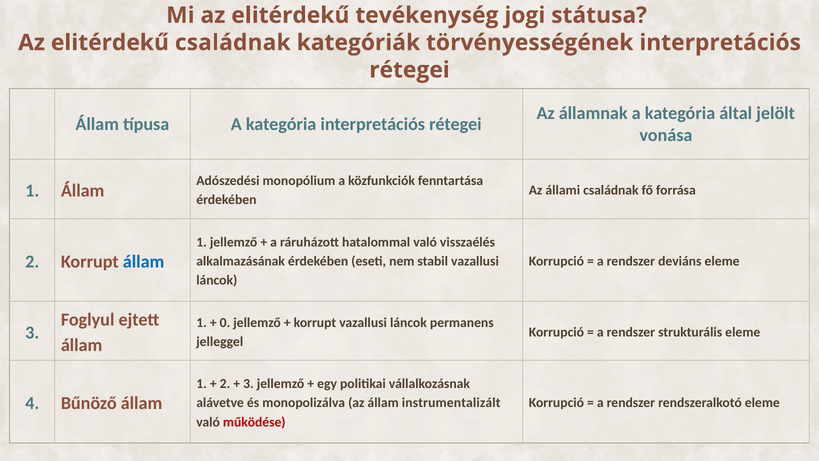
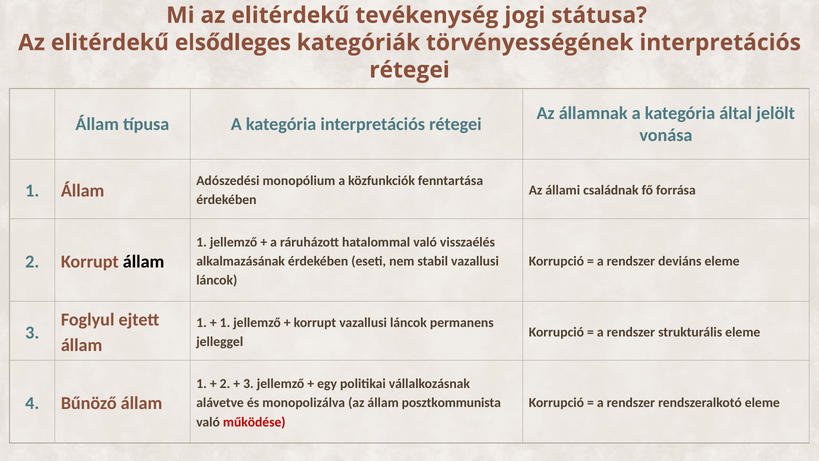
elitérdekű családnak: családnak -> elsődleges
állam at (144, 262) colour: blue -> black
0 at (225, 322): 0 -> 1
instrumentalizált: instrumentalizált -> posztkommunista
